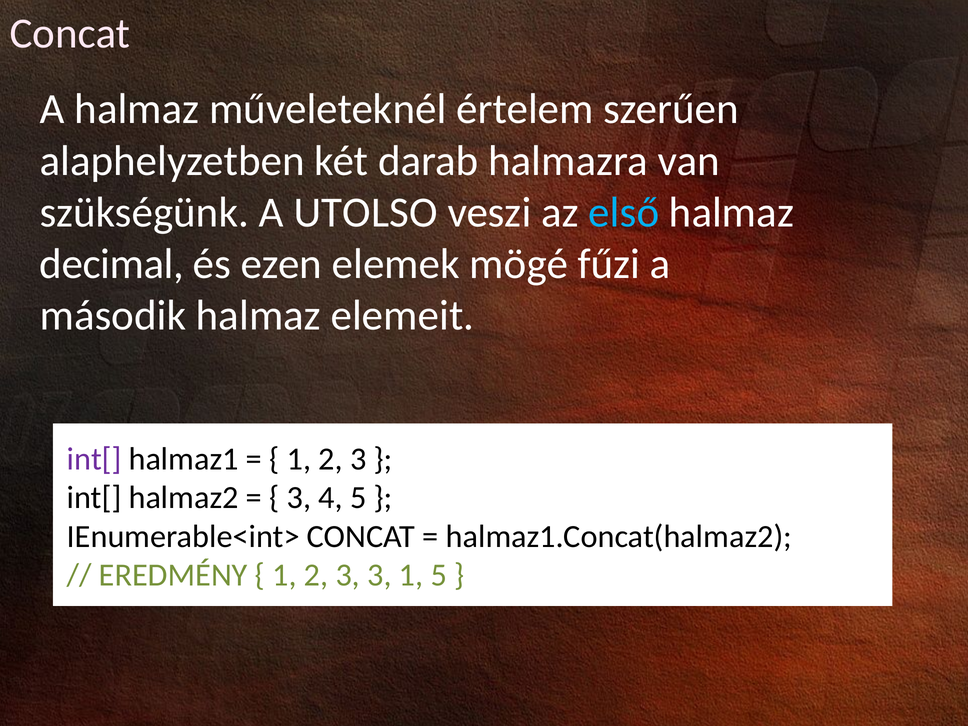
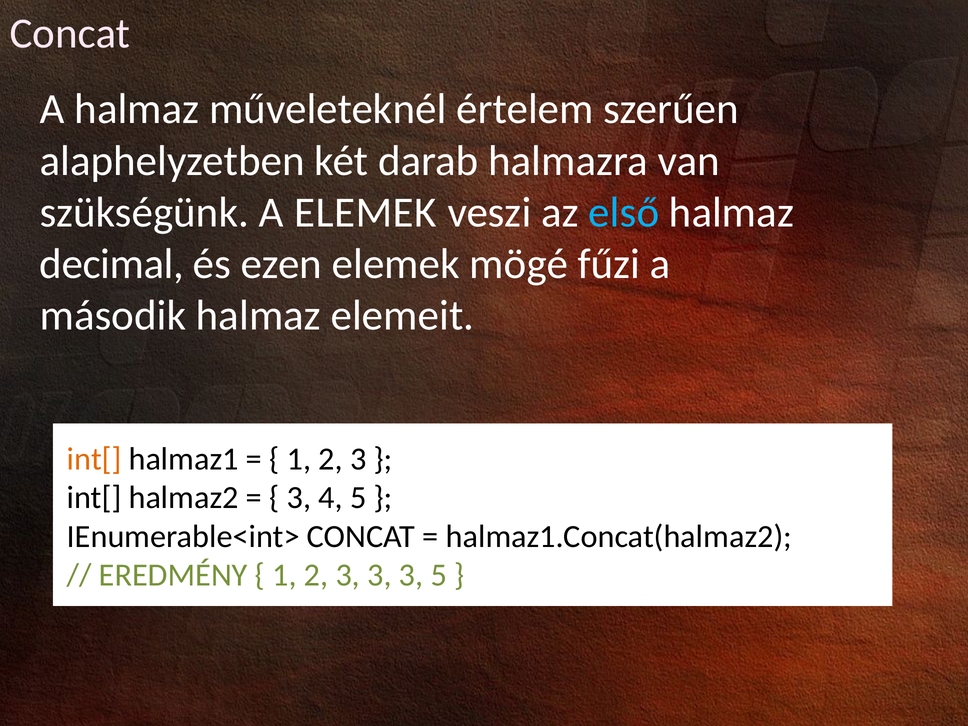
A UTOLSO: UTOLSO -> ELEMEK
int[ at (94, 459) colour: purple -> orange
3 3 1: 1 -> 3
